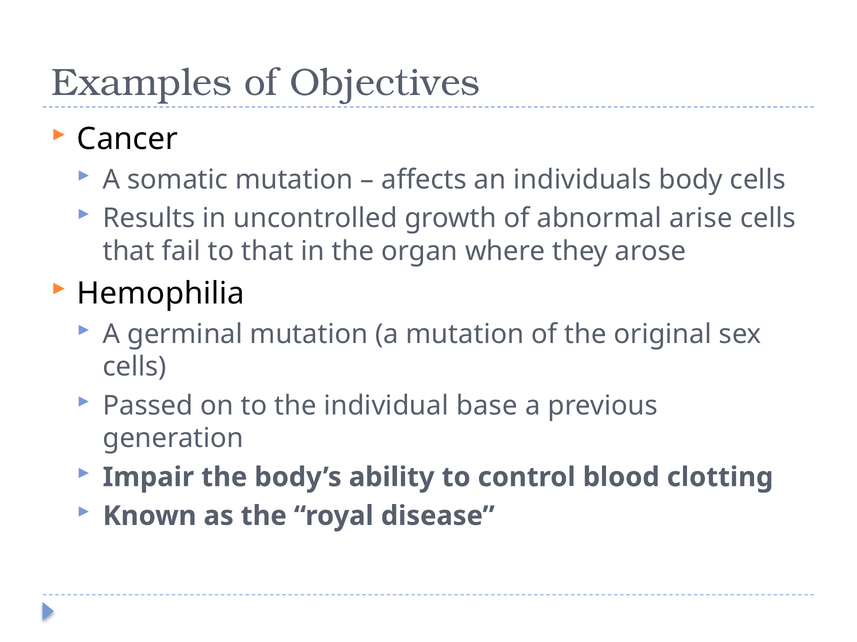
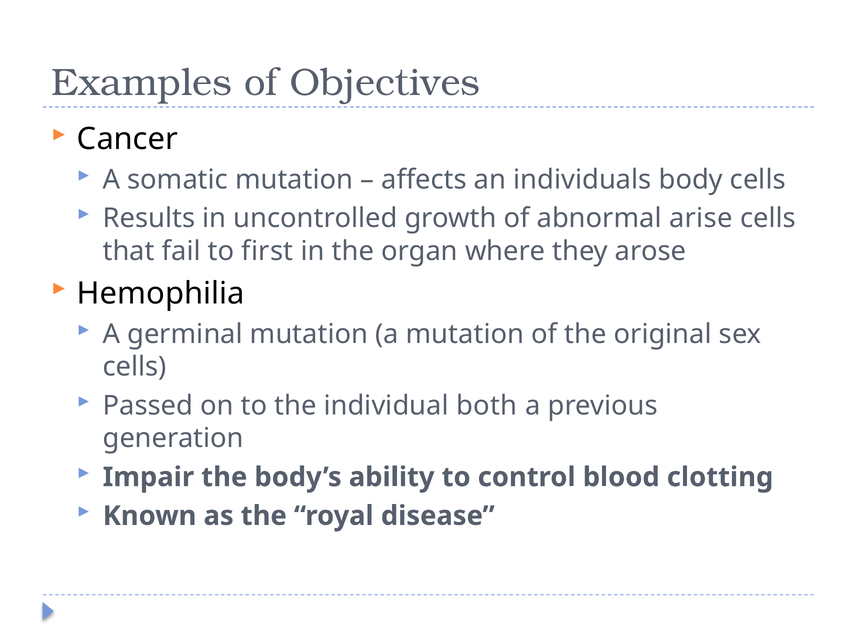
to that: that -> first
base: base -> both
